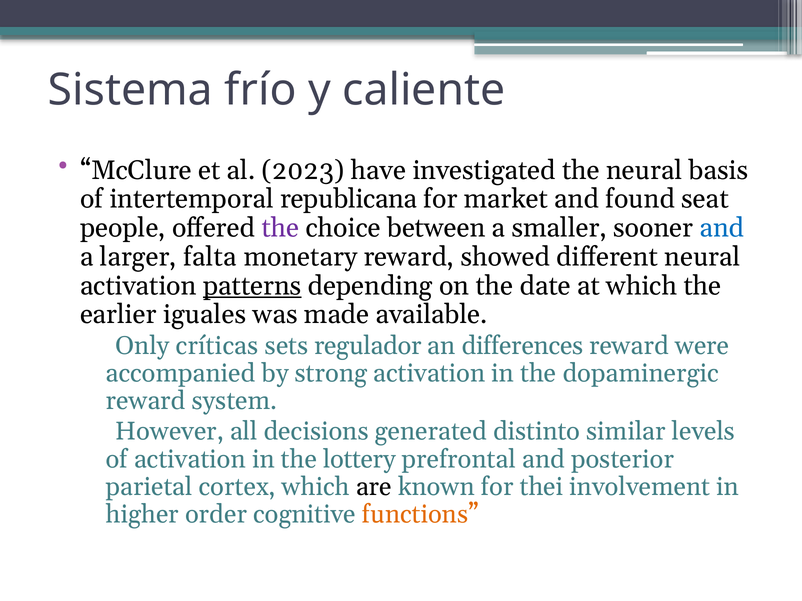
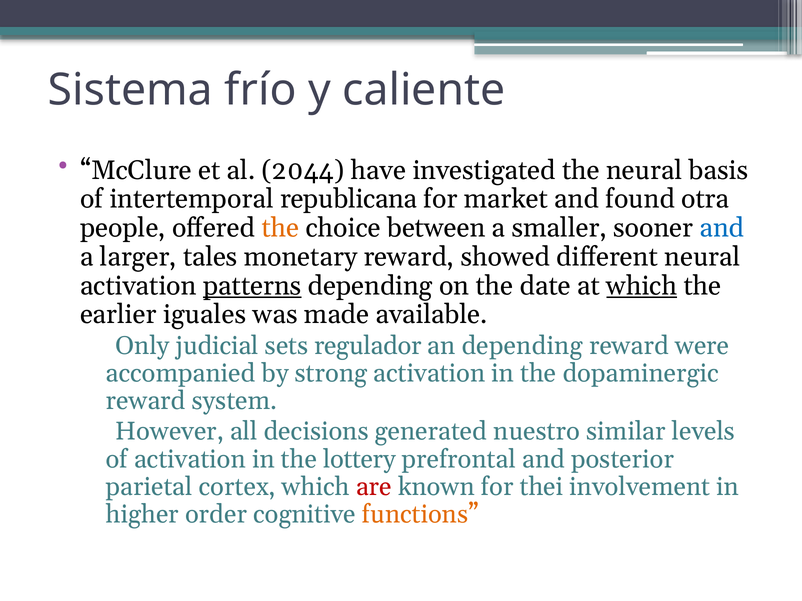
2023: 2023 -> 2044
seat: seat -> otra
the at (280, 228) colour: purple -> orange
falta: falta -> tales
which at (642, 286) underline: none -> present
críticas: críticas -> judicial
an differences: differences -> depending
distinto: distinto -> nuestro
are colour: black -> red
